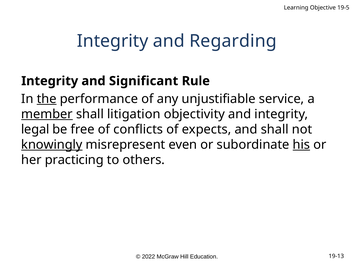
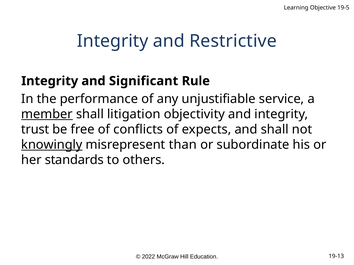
Regarding: Regarding -> Restrictive
the underline: present -> none
legal: legal -> trust
even: even -> than
his underline: present -> none
practicing: practicing -> standards
